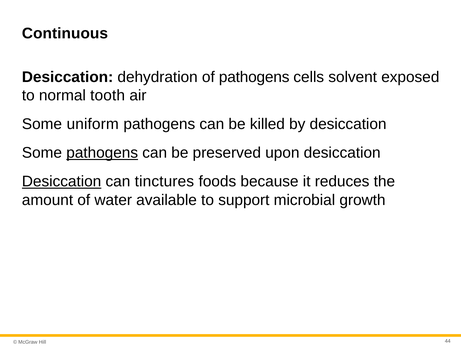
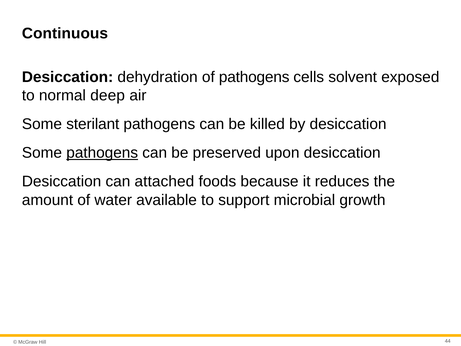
tooth: tooth -> deep
uniform: uniform -> sterilant
Desiccation at (62, 181) underline: present -> none
tinctures: tinctures -> attached
